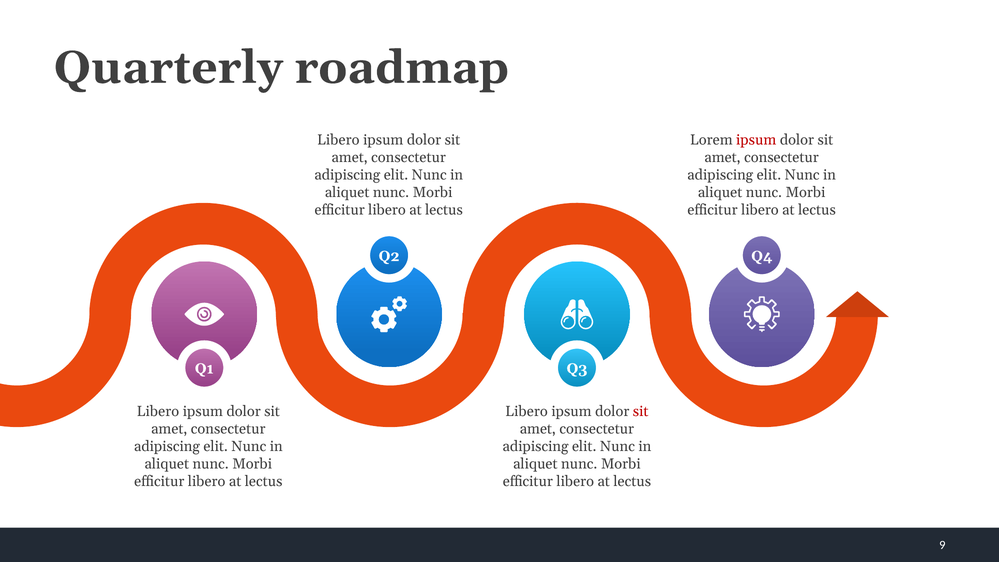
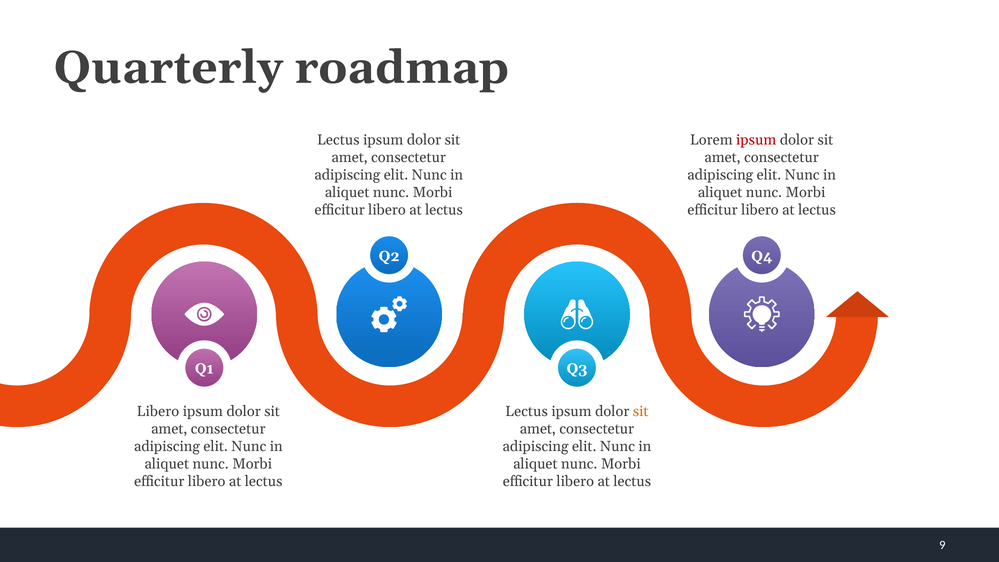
Libero at (338, 140): Libero -> Lectus
Libero at (527, 411): Libero -> Lectus
sit at (641, 411) colour: red -> orange
